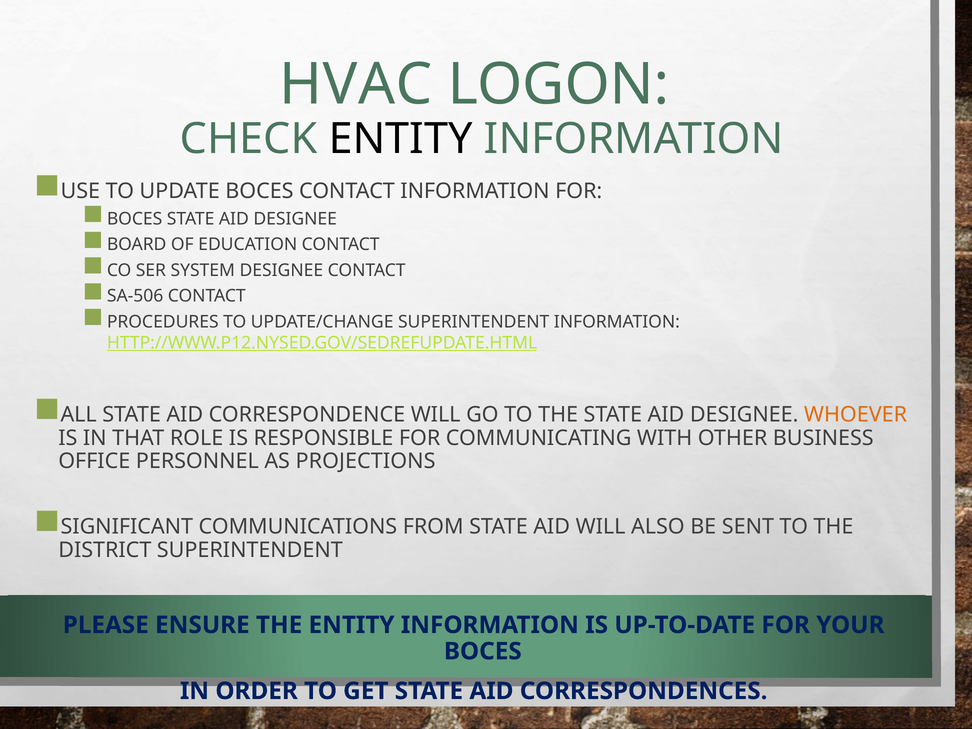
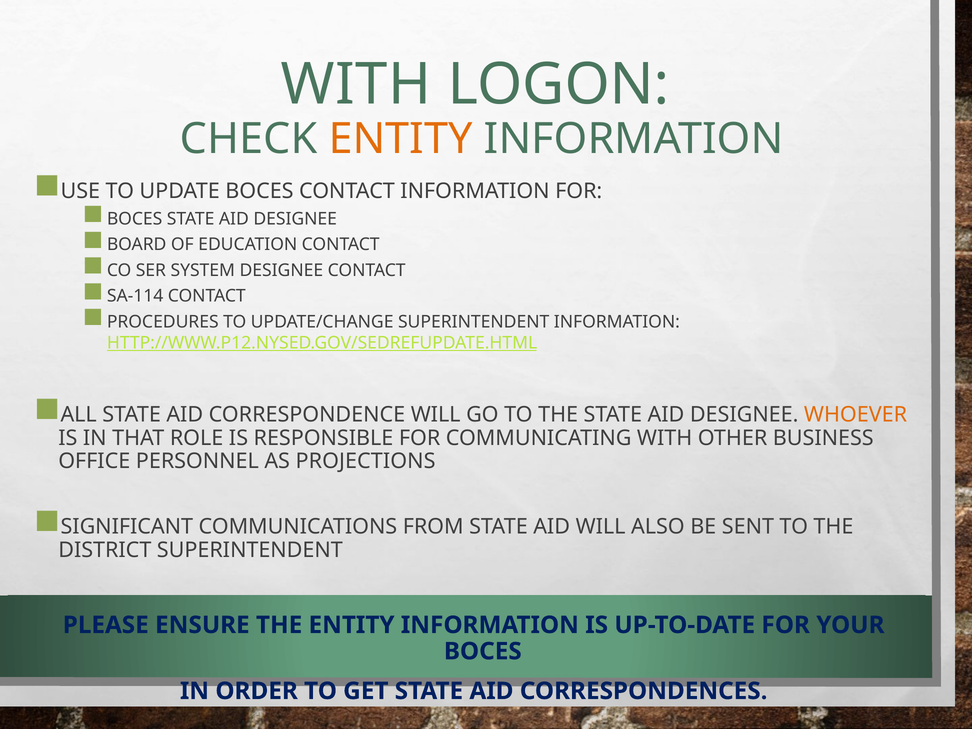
HVAC at (356, 84): HVAC -> WITH
ENTITY at (401, 139) colour: black -> orange
SA-506: SA-506 -> SA-114
